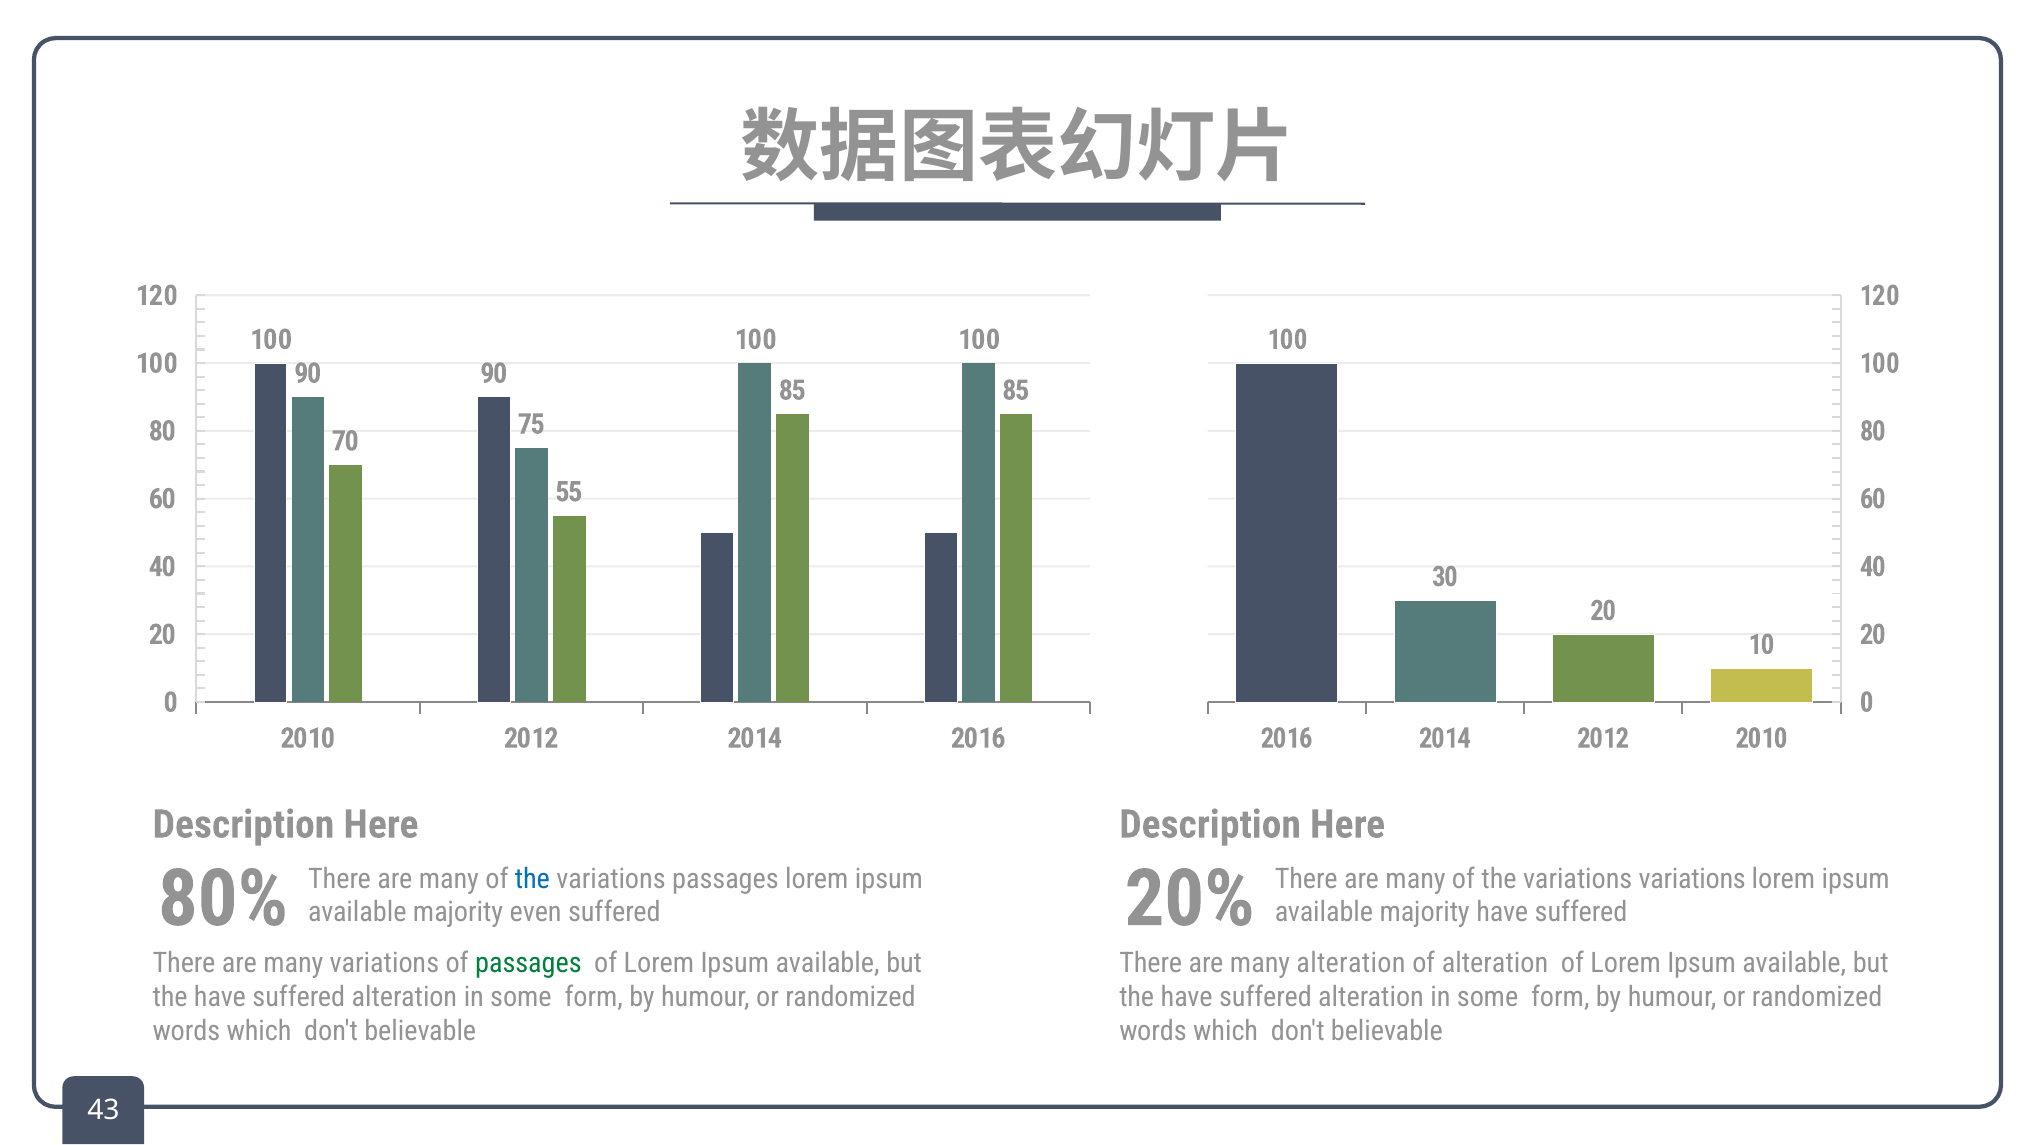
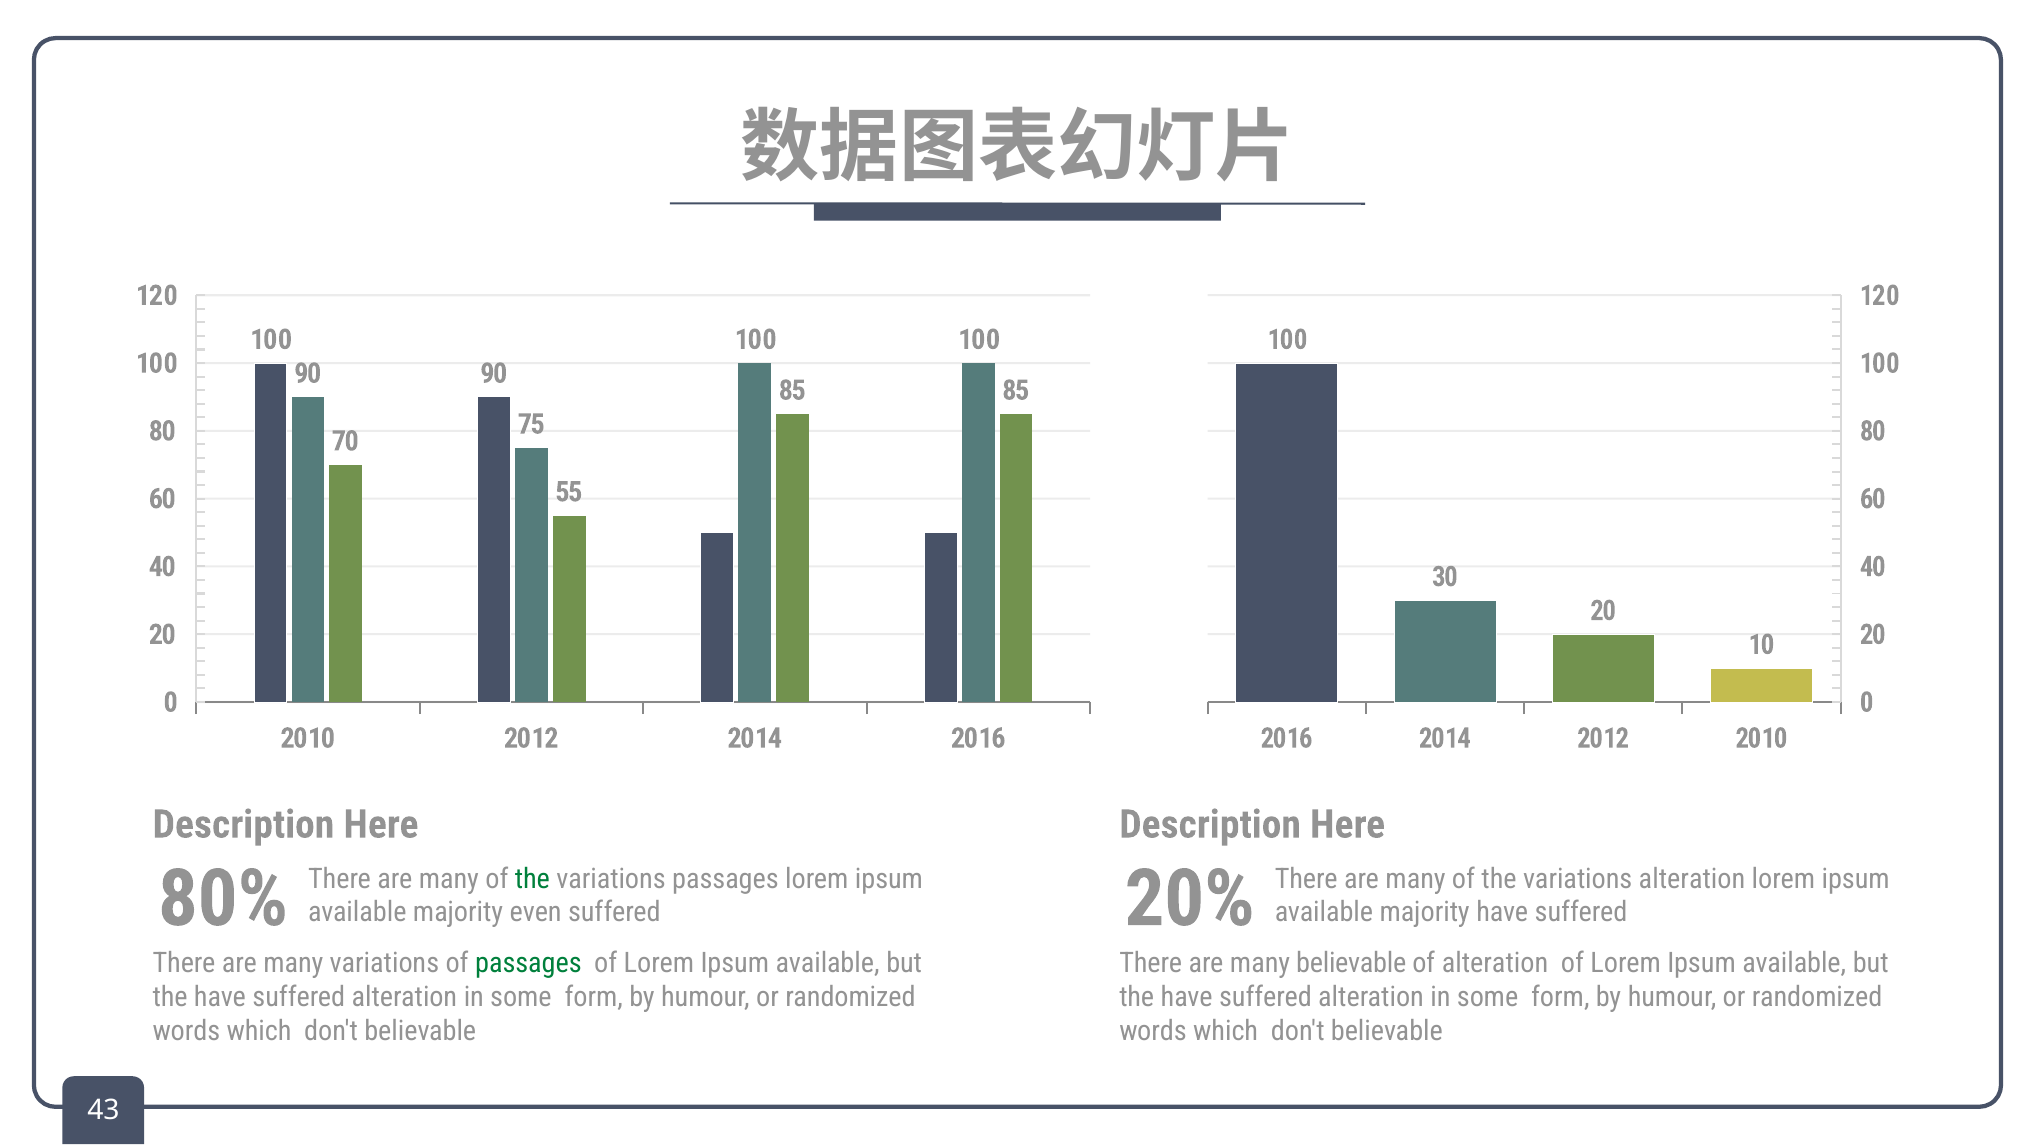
the at (532, 878) colour: blue -> green
variations variations: variations -> alteration
many alteration: alteration -> believable
